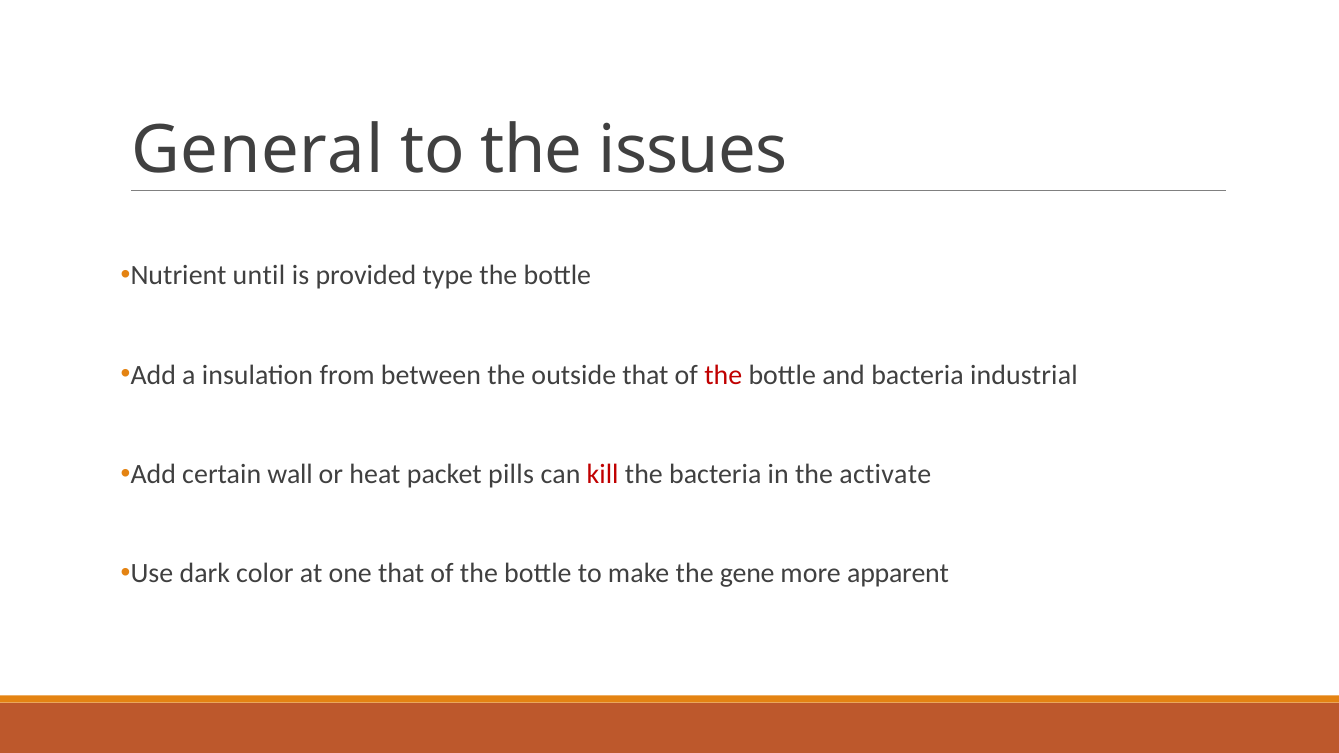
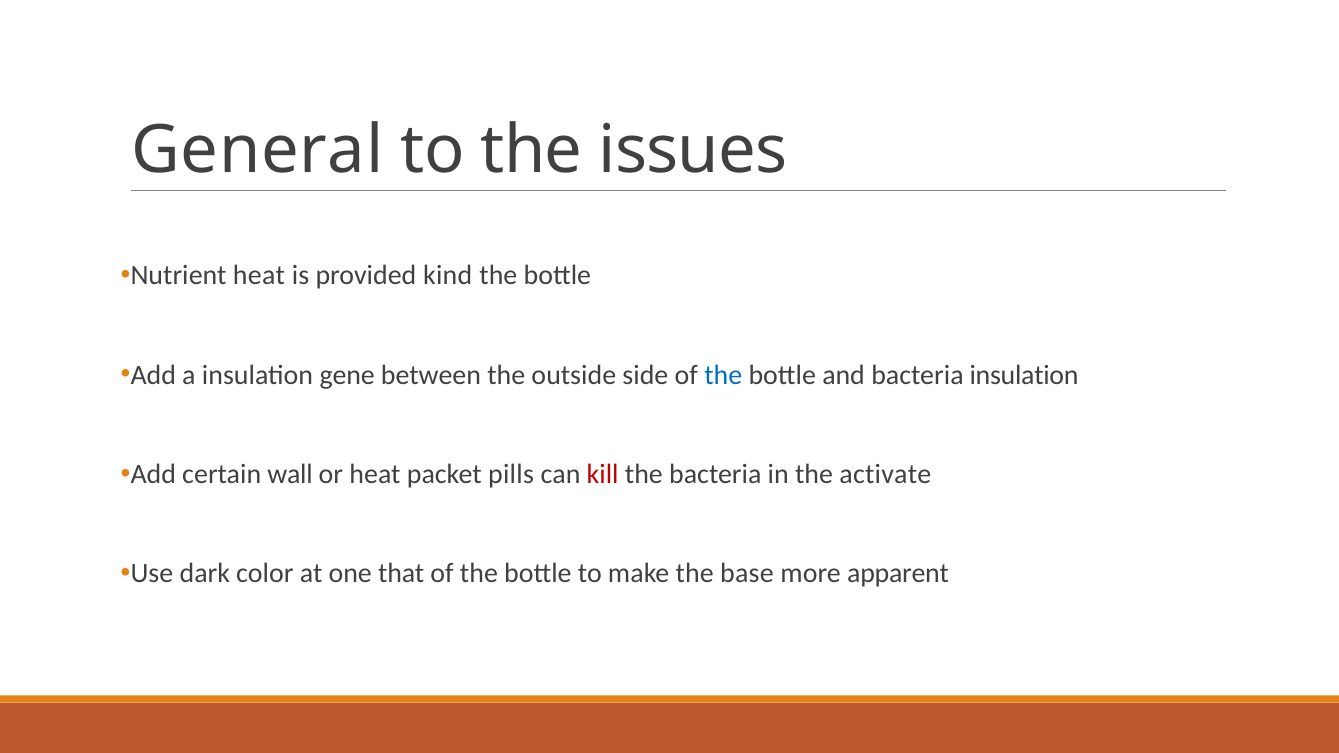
Nutrient until: until -> heat
type: type -> kind
from: from -> gene
outside that: that -> side
the at (723, 375) colour: red -> blue
bacteria industrial: industrial -> insulation
gene: gene -> base
